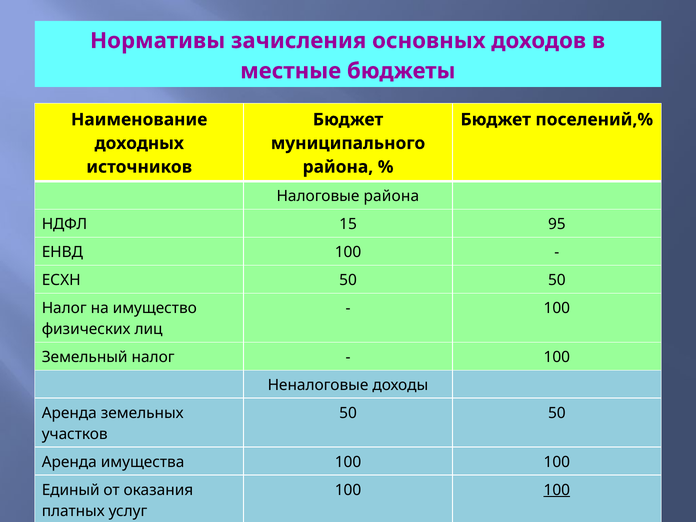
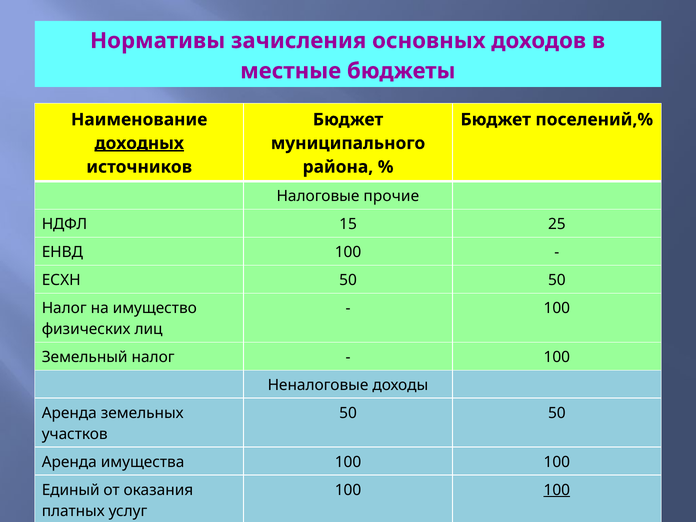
доходных underline: none -> present
Налоговые района: района -> прочие
95: 95 -> 25
